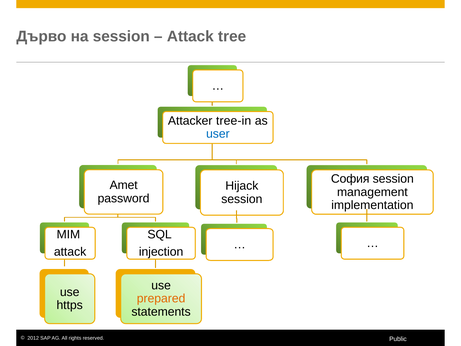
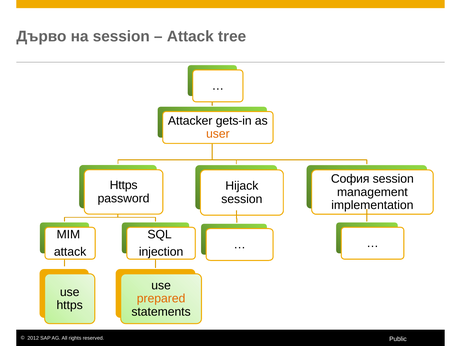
tree-in: tree-in -> gets-in
user colour: blue -> orange
Amet at (124, 185): Amet -> Https
